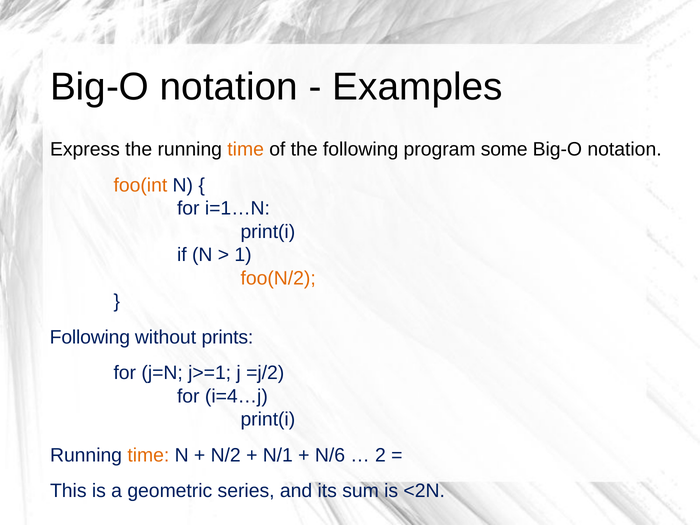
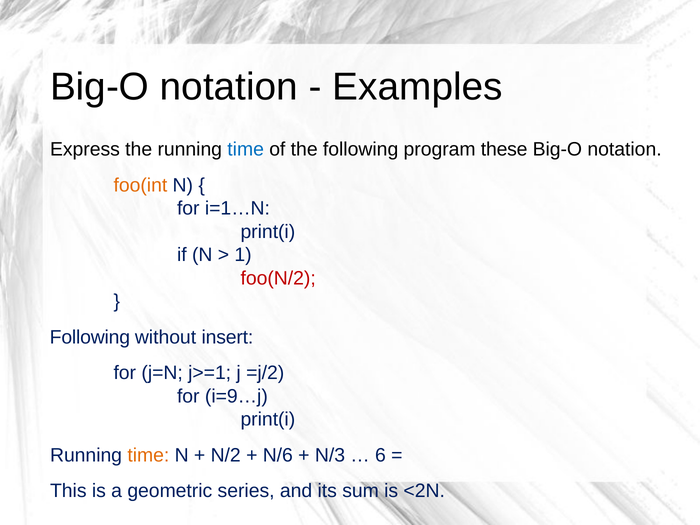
time at (246, 149) colour: orange -> blue
some: some -> these
foo(N/2 colour: orange -> red
prints: prints -> insert
i=4…j: i=4…j -> i=9…j
N/1: N/1 -> N/6
N/6: N/6 -> N/3
2: 2 -> 6
